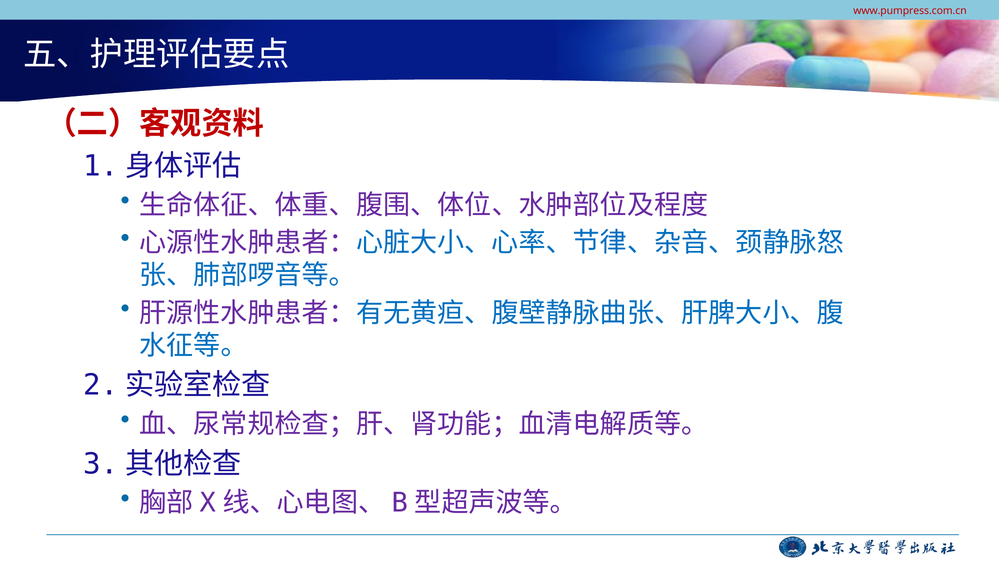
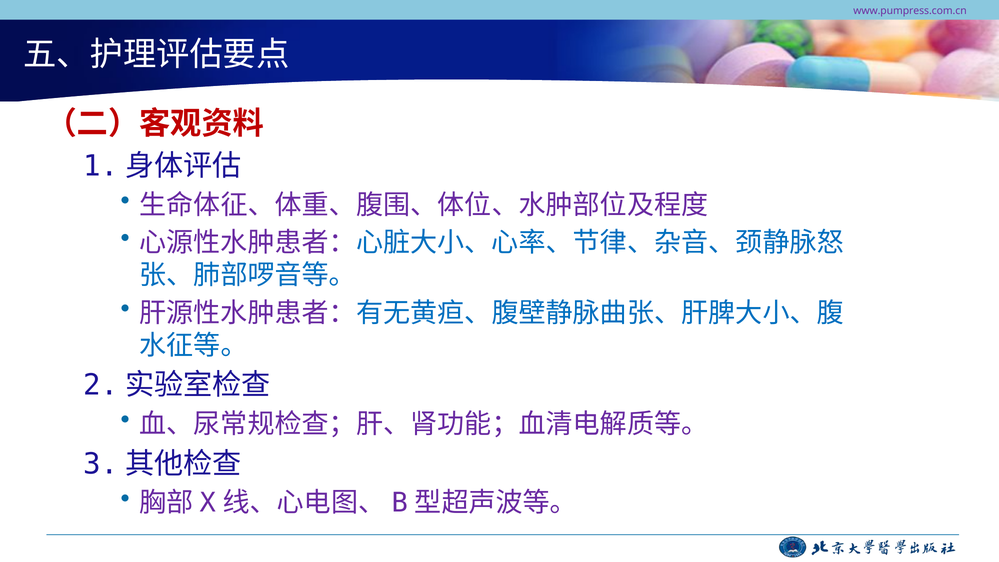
www.pumpress.com.cn colour: red -> purple
